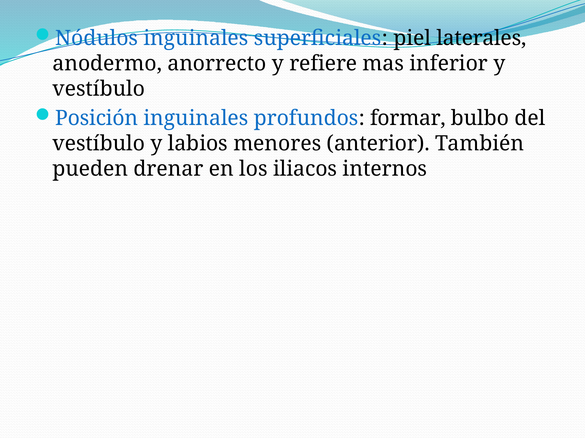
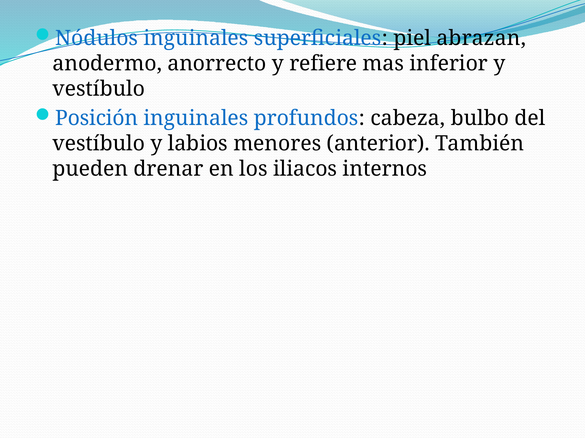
laterales: laterales -> abrazan
formar: formar -> cabeza
